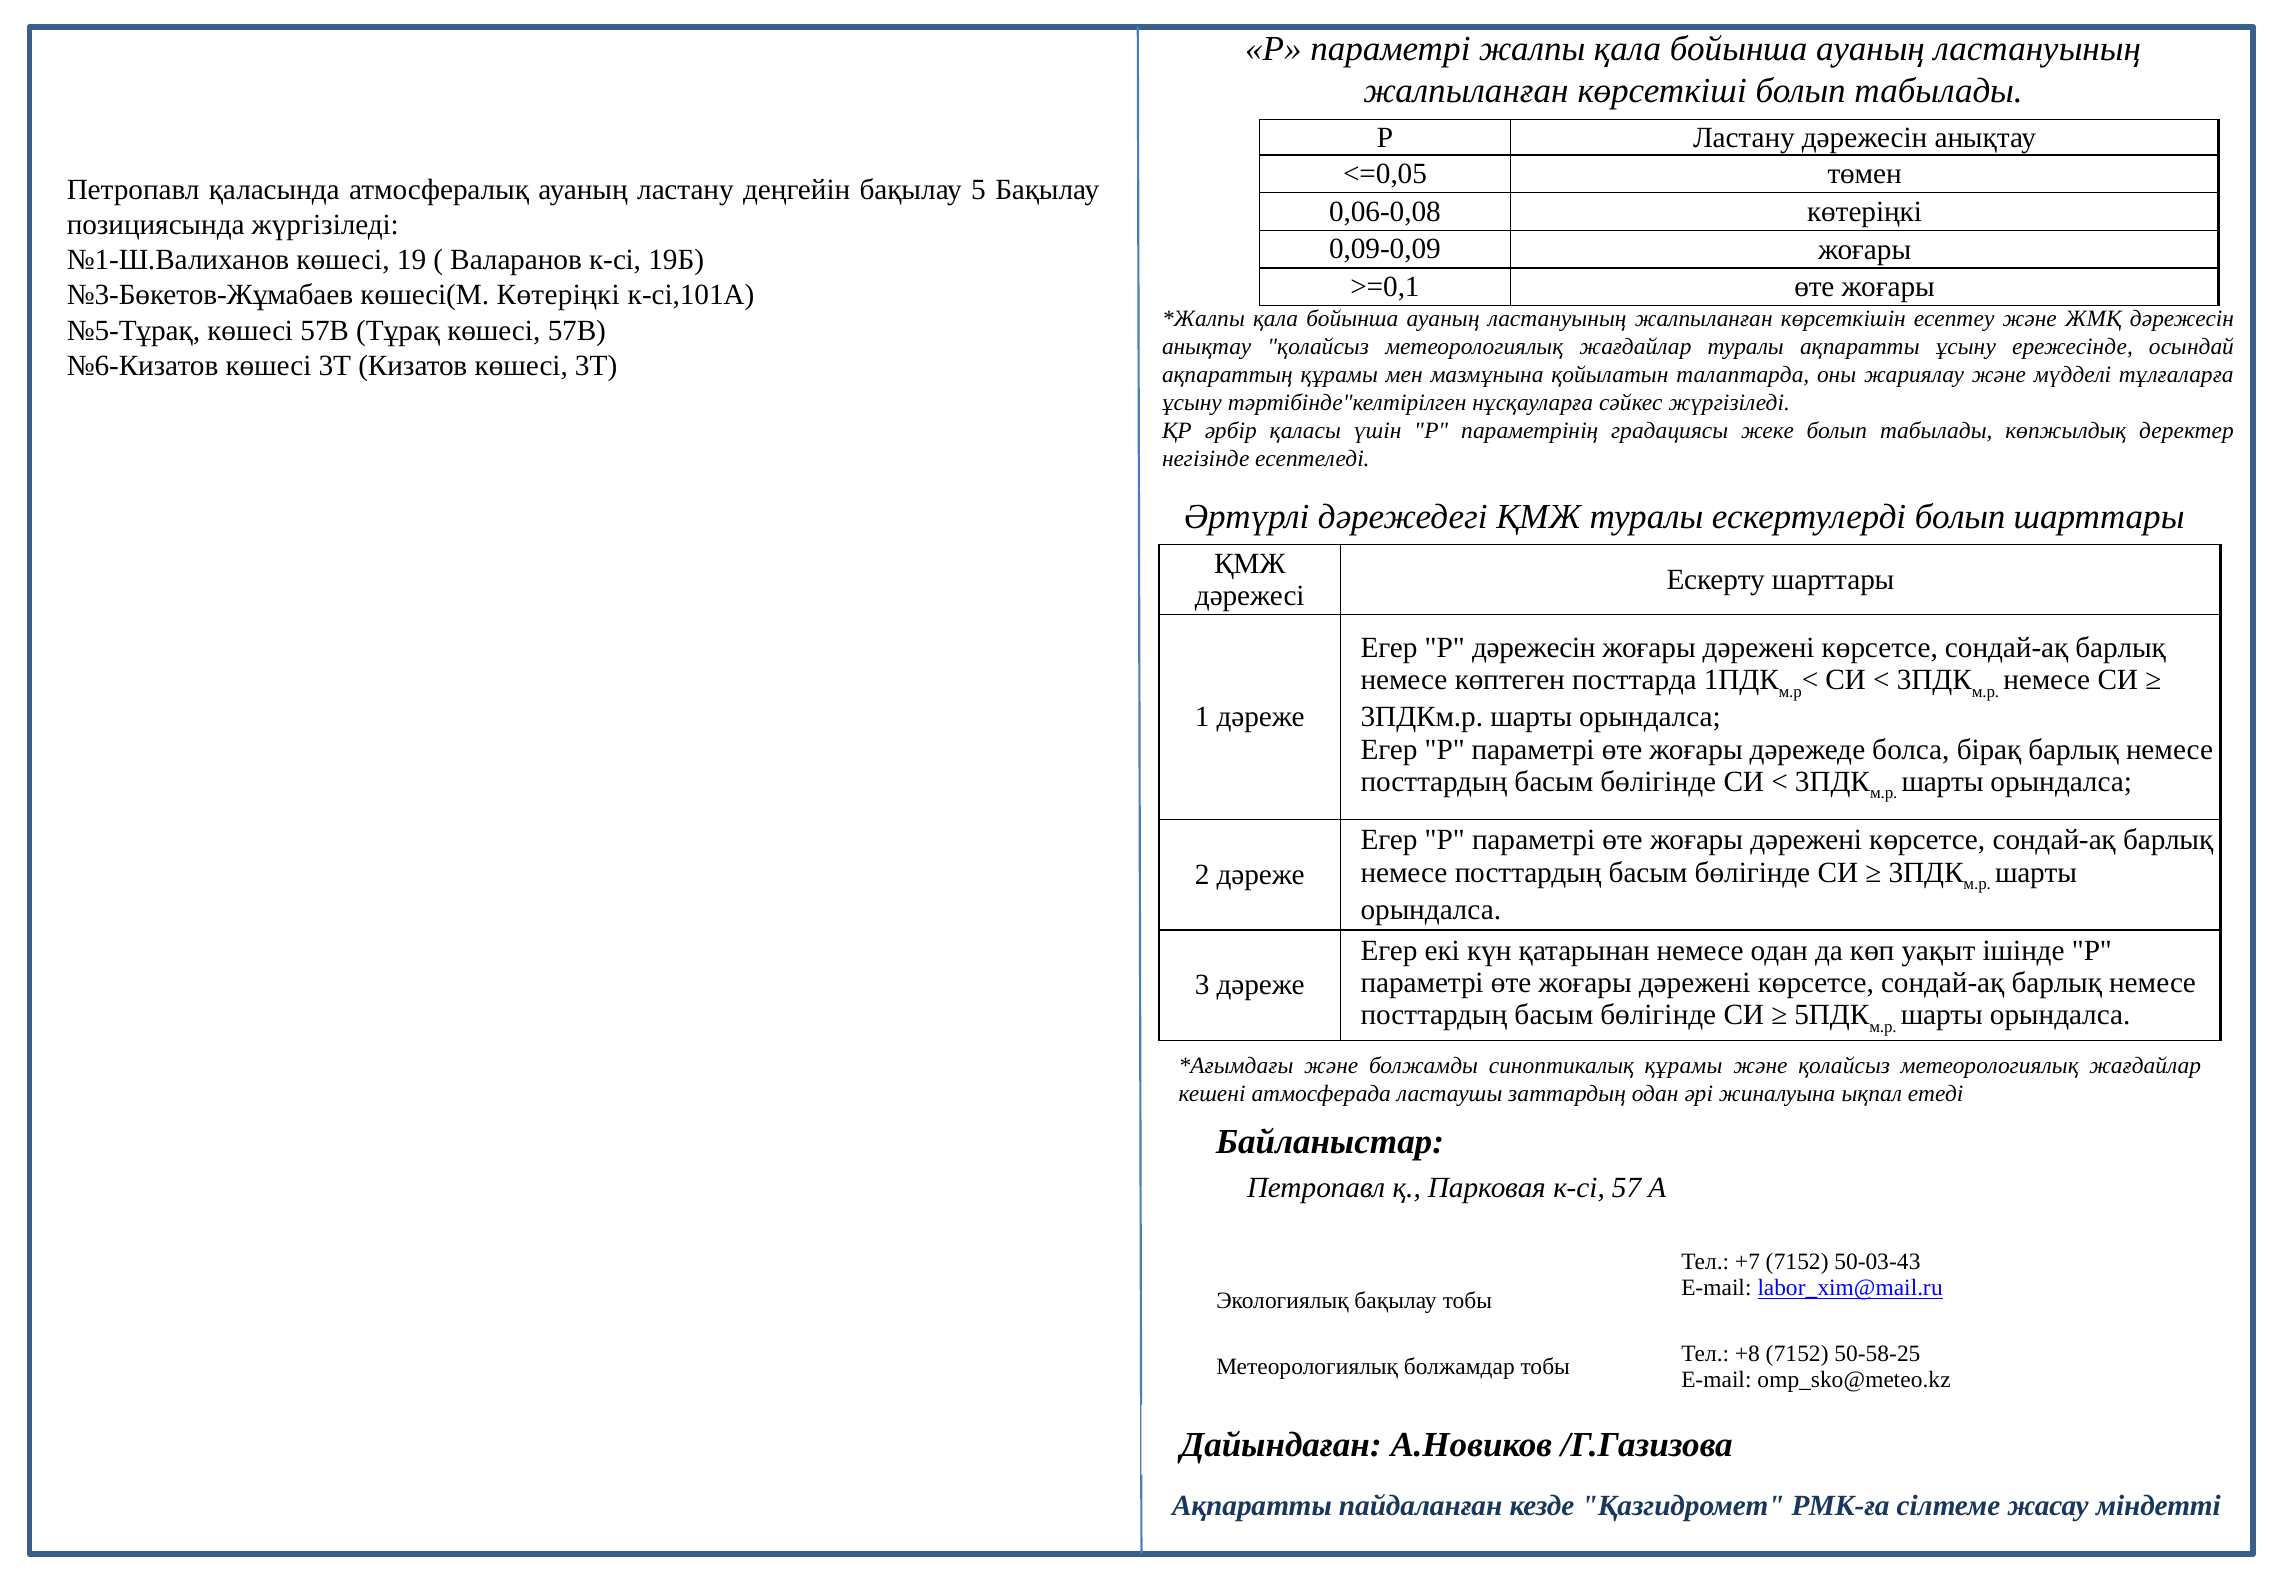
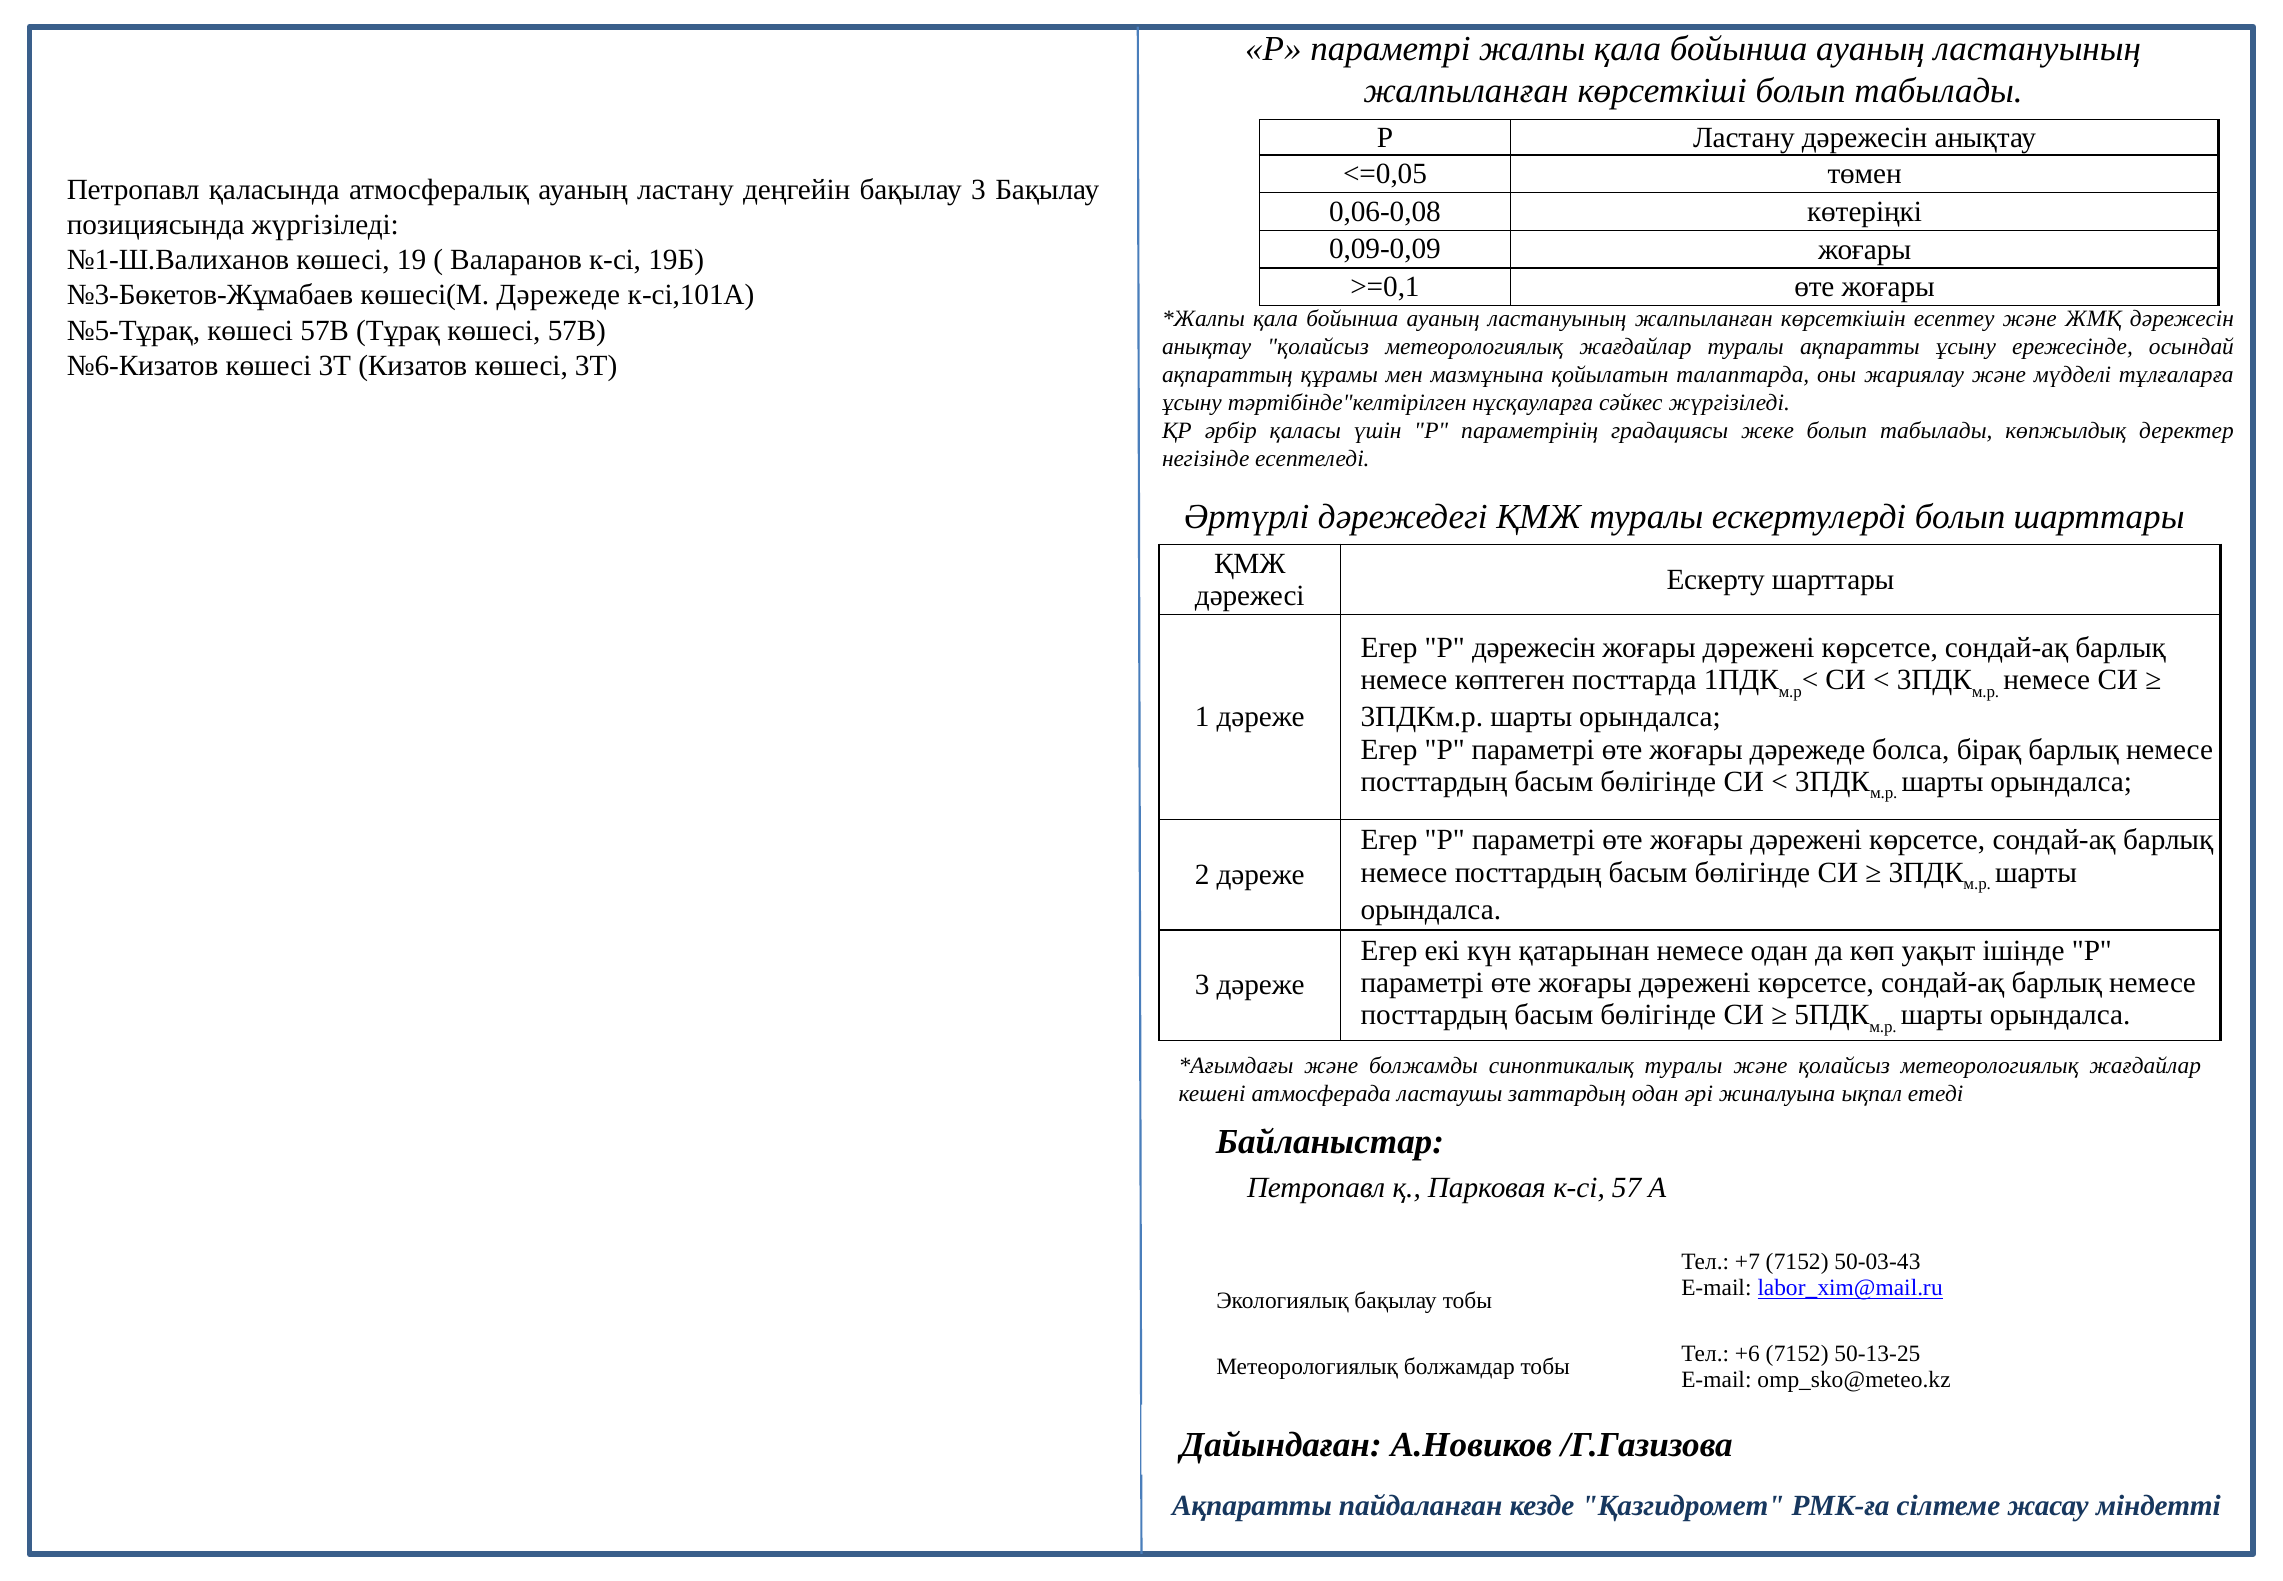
бақылау 5: 5 -> 3
көшесі(М Көтеріңкі: Көтеріңкі -> Дәрежеде
синоптикалық құрамы: құрамы -> туралы
+8: +8 -> +6
50-58-25: 50-58-25 -> 50-13-25
